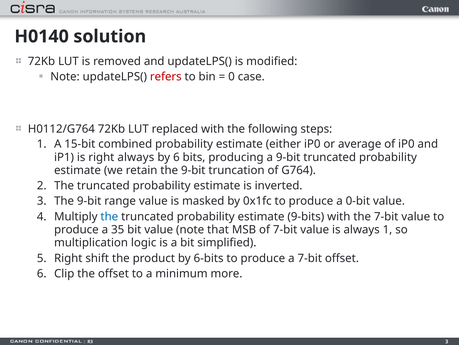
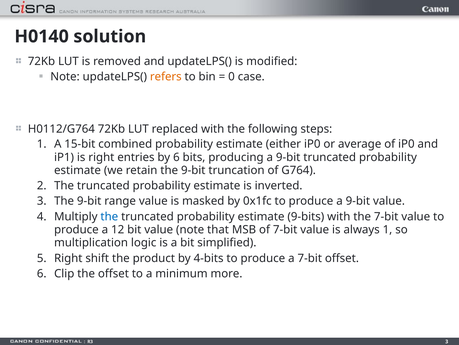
refers colour: red -> orange
right always: always -> entries
produce a 0-bit: 0-bit -> 9-bit
35: 35 -> 12
6-bits: 6-bits -> 4-bits
